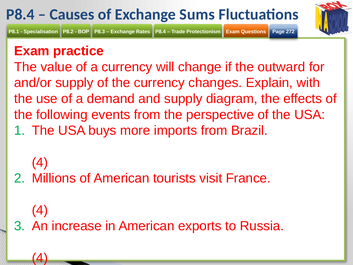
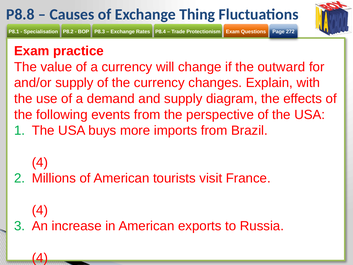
P8.4 at (20, 14): P8.4 -> P8.8
Sums: Sums -> Thing
